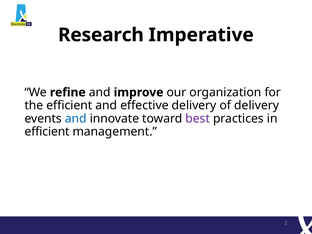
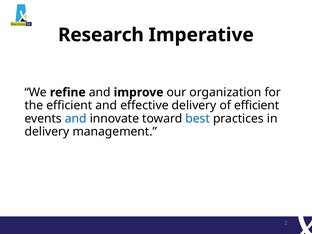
of delivery: delivery -> efficient
best colour: purple -> blue
efficient at (47, 132): efficient -> delivery
